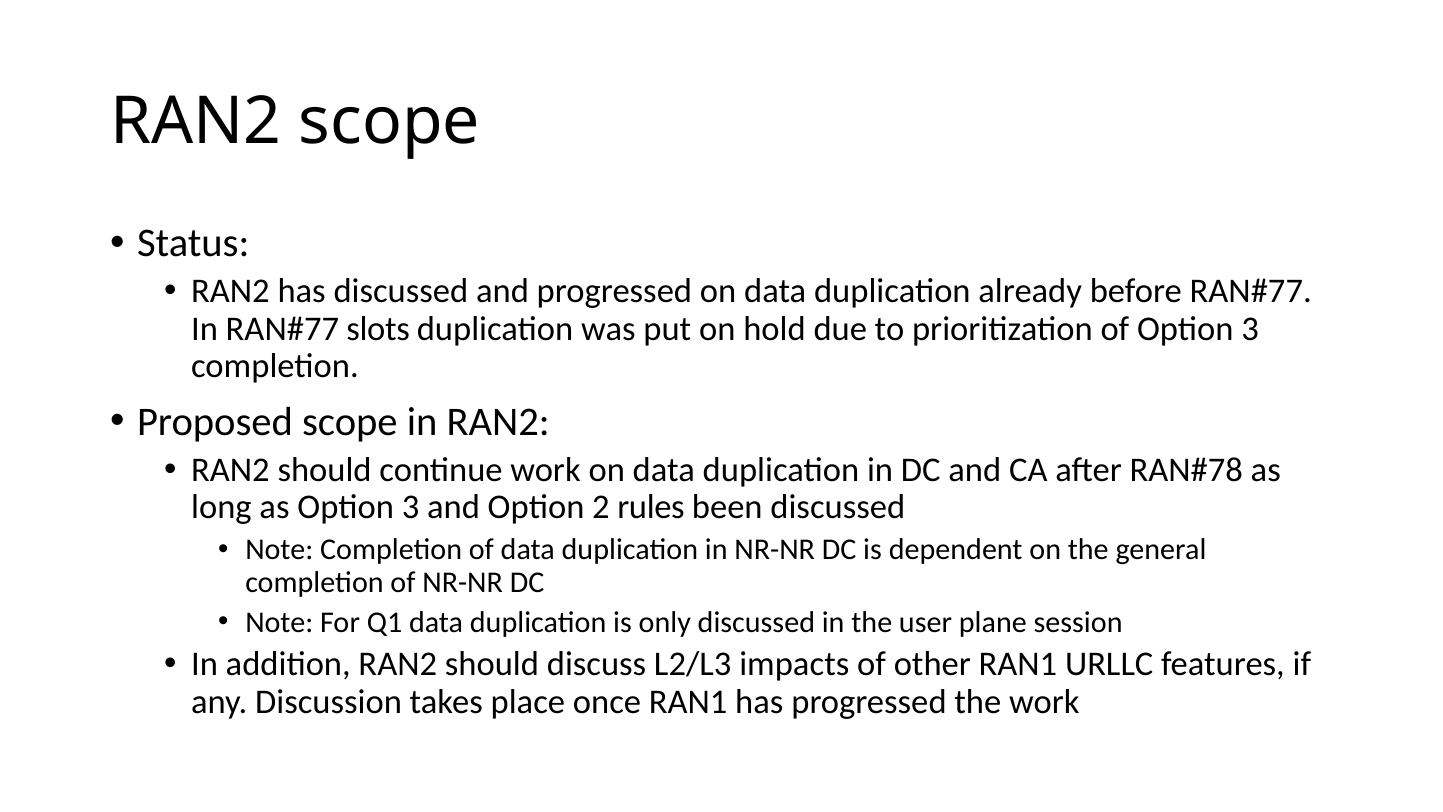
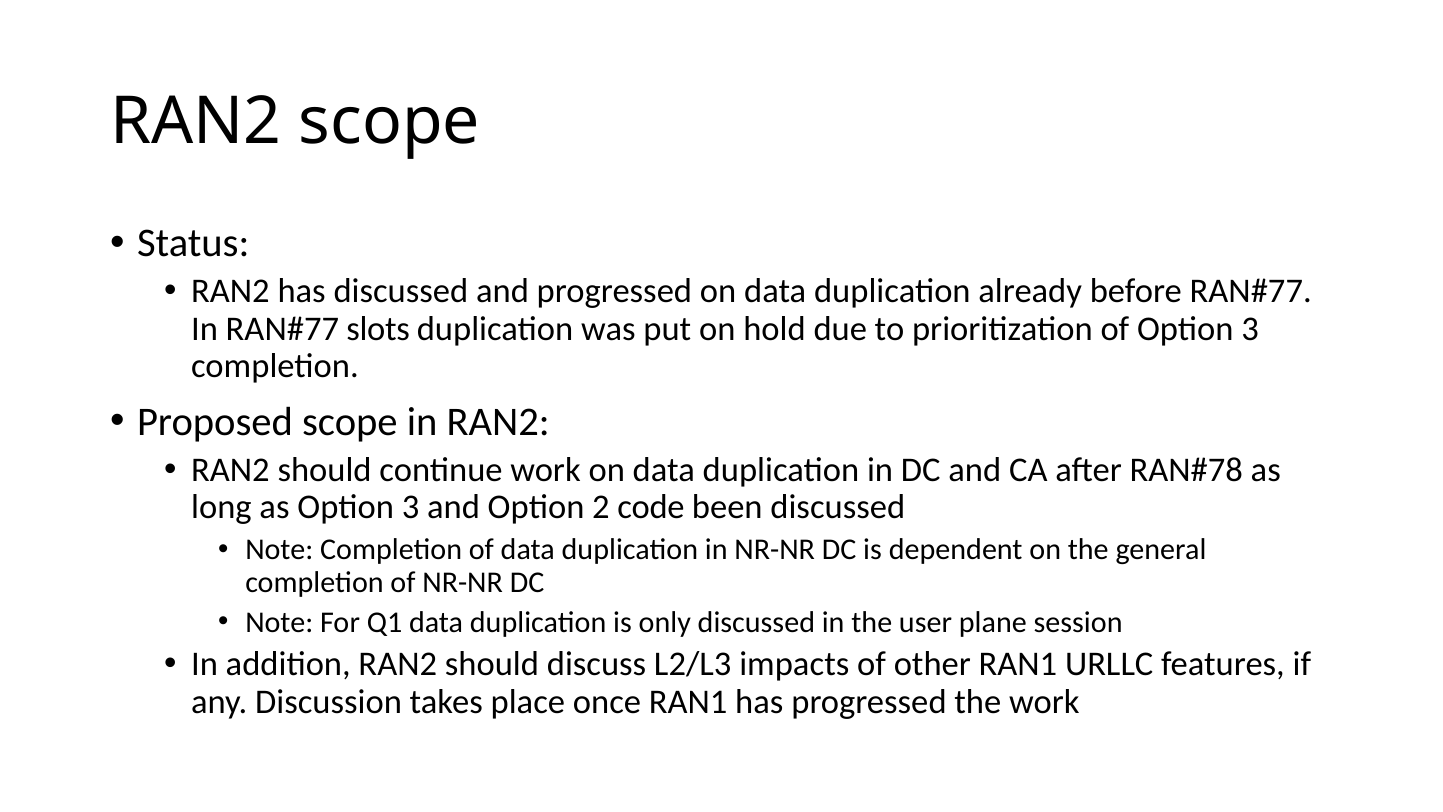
rules: rules -> code
